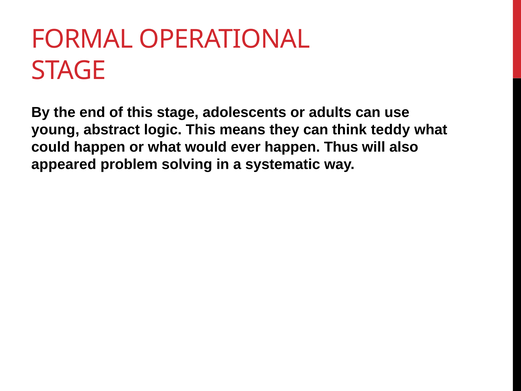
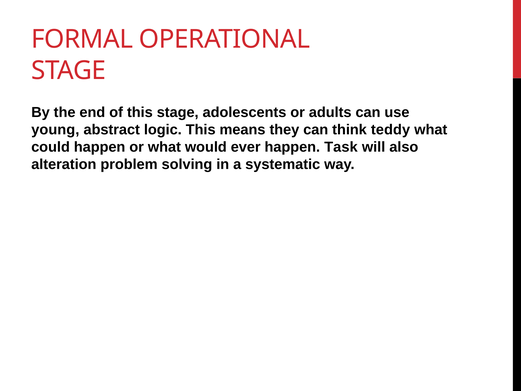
Thus: Thus -> Task
appeared: appeared -> alteration
